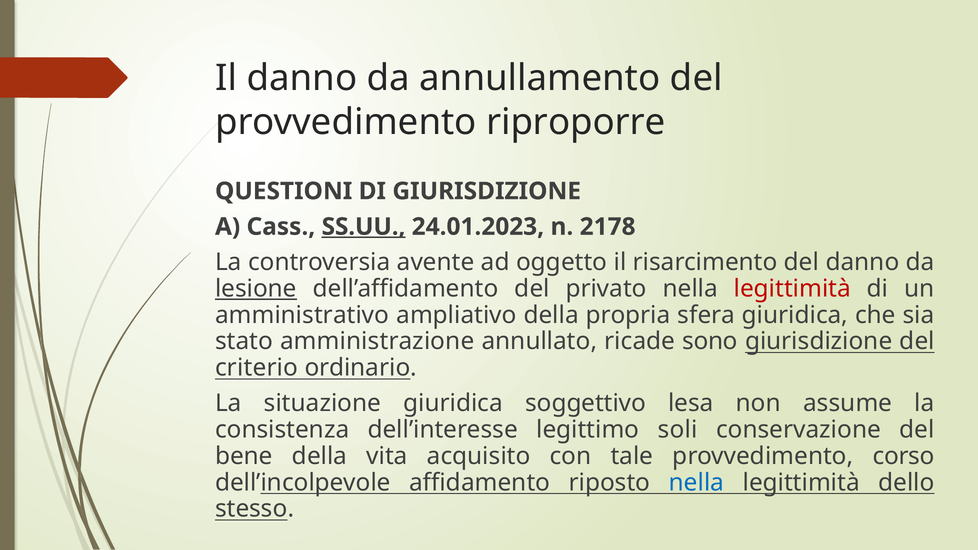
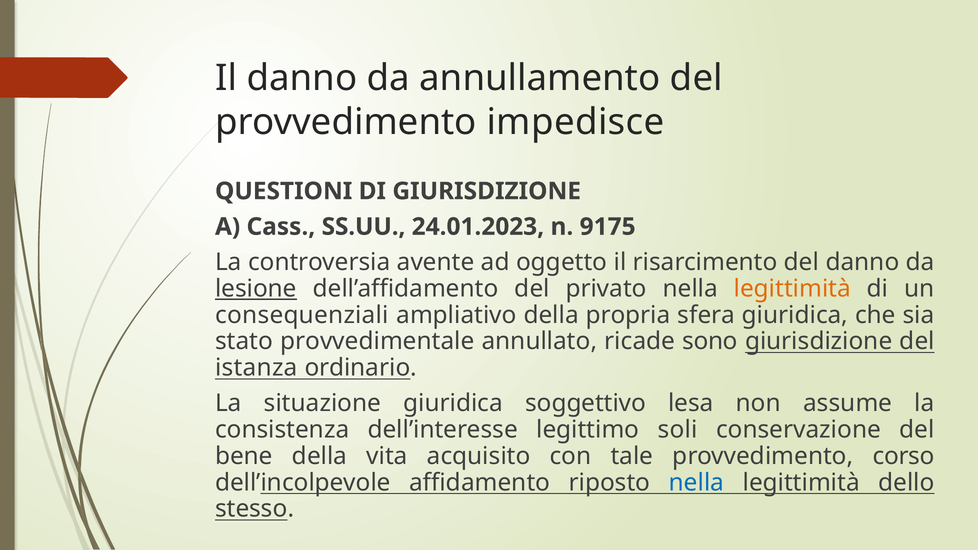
riproporre: riproporre -> impedisce
SS.UU underline: present -> none
2178: 2178 -> 9175
legittimità at (792, 289) colour: red -> orange
amministrativo: amministrativo -> consequenziali
amministrazione: amministrazione -> provvedimentale
criterio: criterio -> istanza
